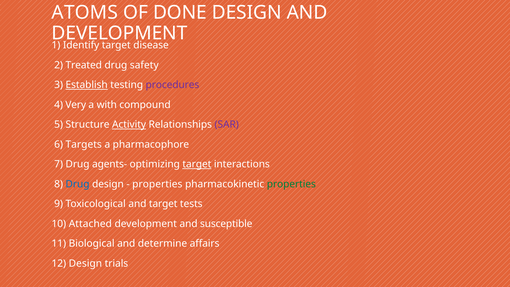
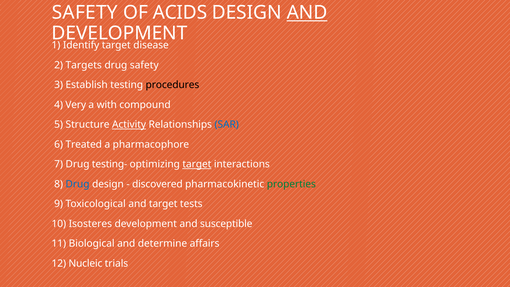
ATOMS at (85, 13): ATOMS -> SAFETY
DONE: DONE -> ACIDS
AND at (307, 13) underline: none -> present
Treated: Treated -> Targets
Establish underline: present -> none
procedures colour: purple -> black
SAR colour: purple -> blue
Targets: Targets -> Treated
agents-: agents- -> testing-
properties at (157, 184): properties -> discovered
Attached: Attached -> Isosteres
12 Design: Design -> Nucleic
